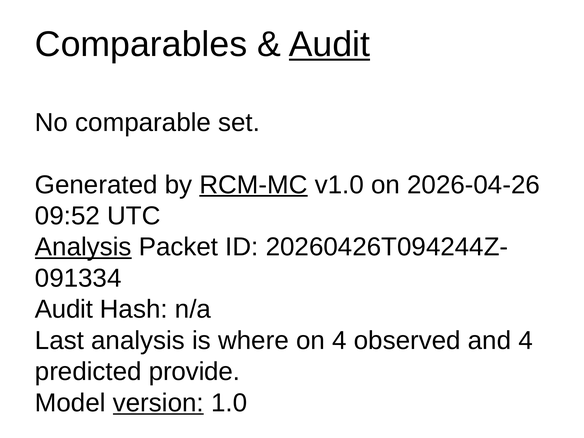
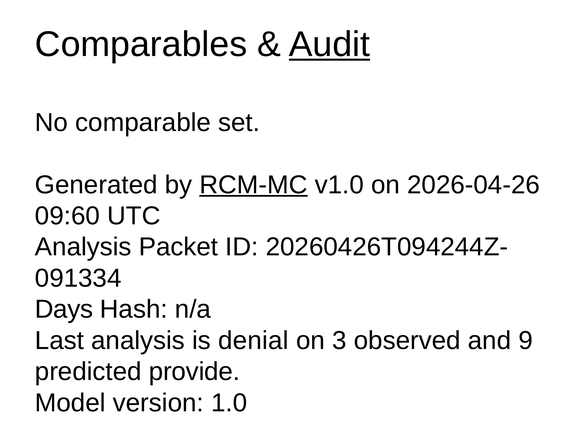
09:52: 09:52 -> 09:60
Analysis at (83, 247) underline: present -> none
Audit at (64, 309): Audit -> Days
where: where -> denial
on 4: 4 -> 3
and 4: 4 -> 9
version underline: present -> none
